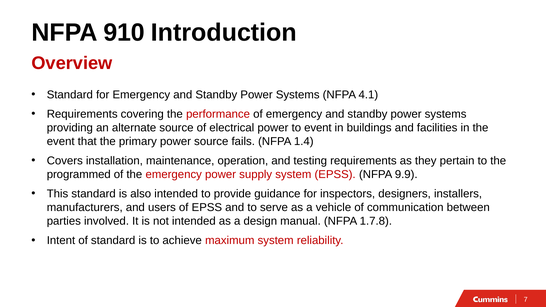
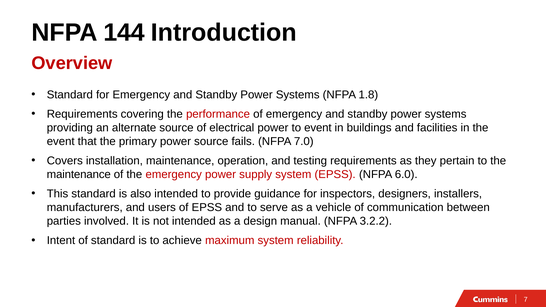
910: 910 -> 144
4.1: 4.1 -> 1.8
1.4: 1.4 -> 7.0
programmed at (79, 175): programmed -> maintenance
9.9: 9.9 -> 6.0
1.7.8: 1.7.8 -> 3.2.2
